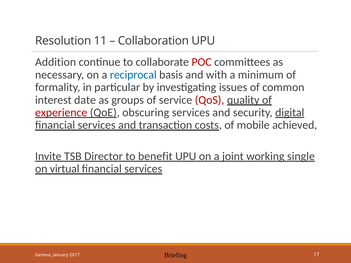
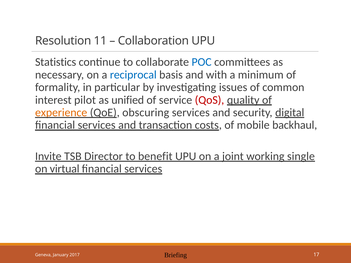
Addition: Addition -> Statistics
POC colour: red -> blue
date: date -> pilot
groups: groups -> unified
experience colour: red -> orange
achieved: achieved -> backhaul
